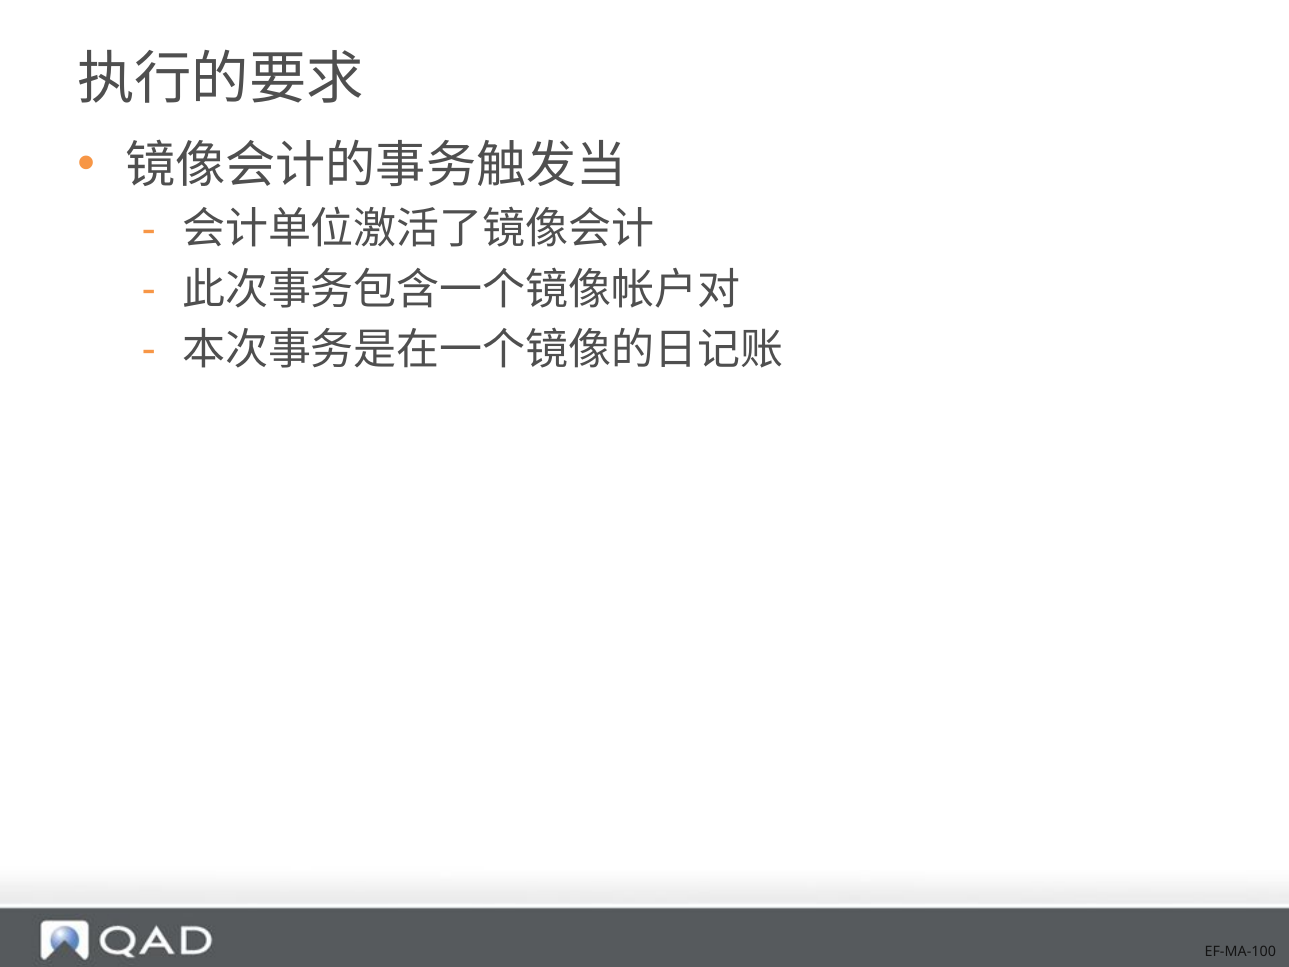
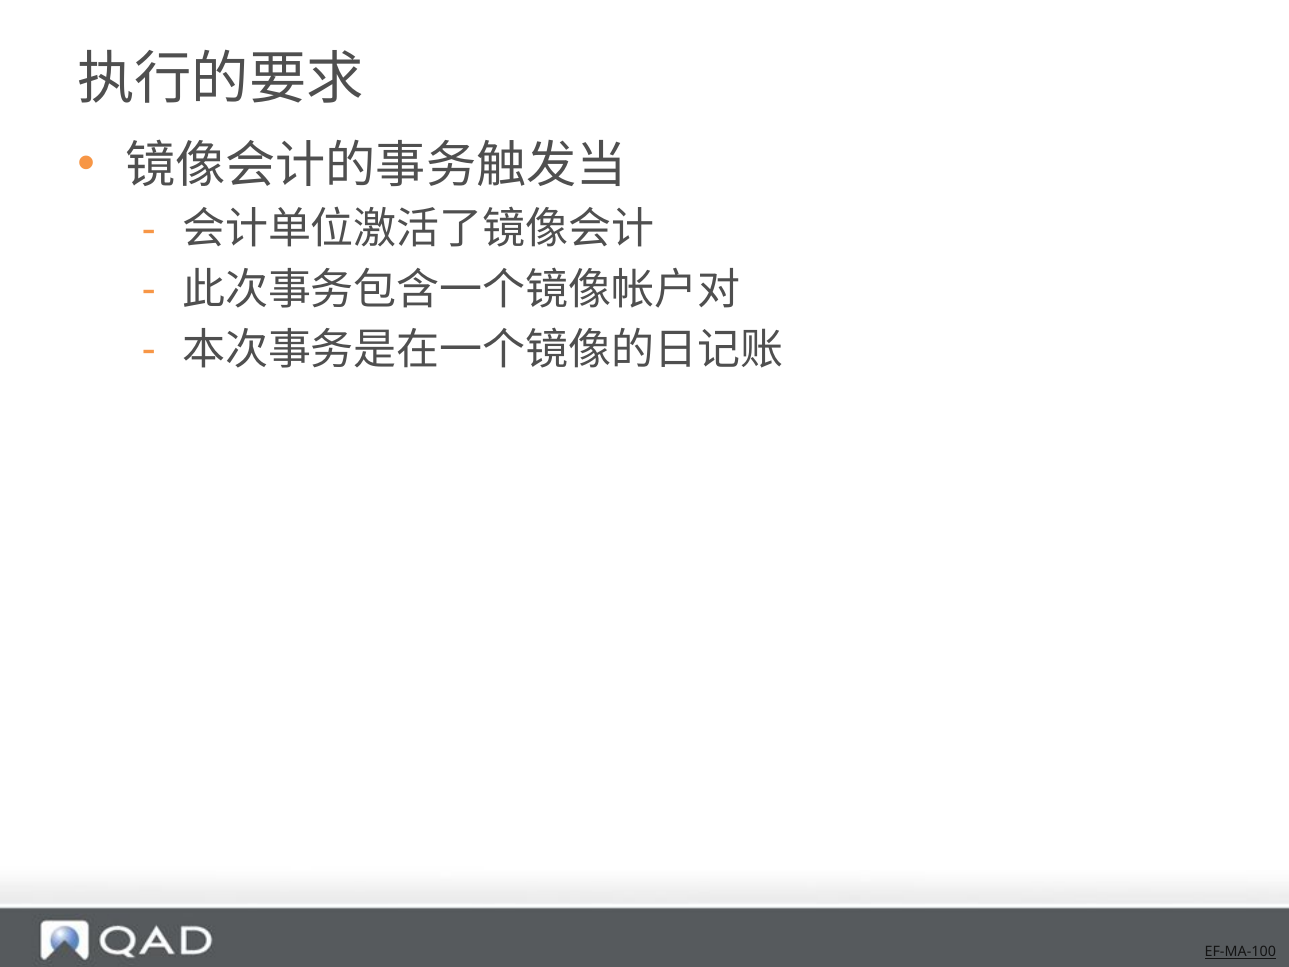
EF-MA-100 underline: none -> present
